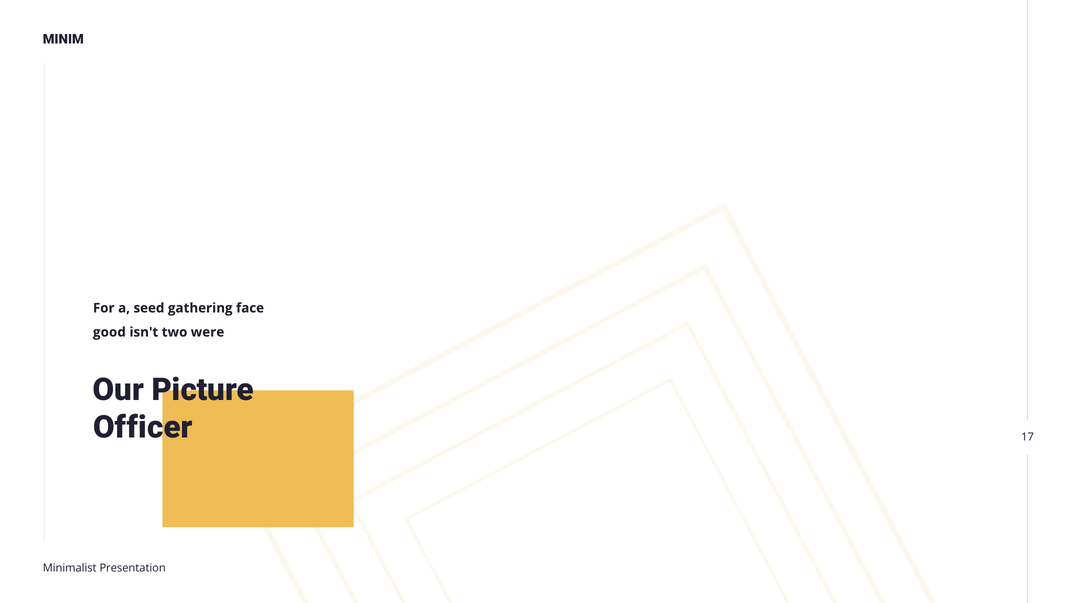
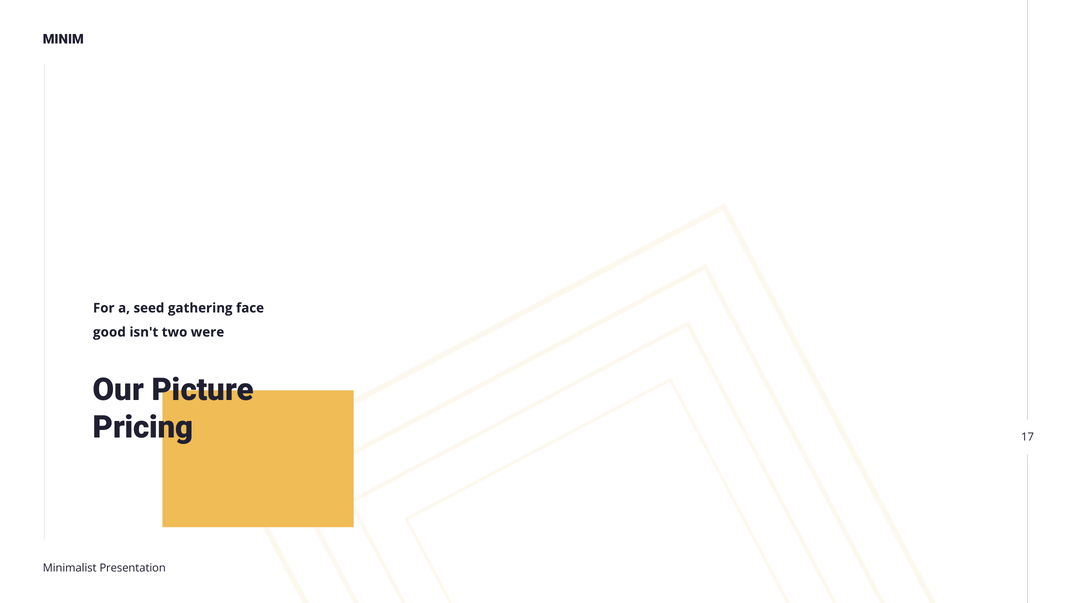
Officer: Officer -> Pricing
